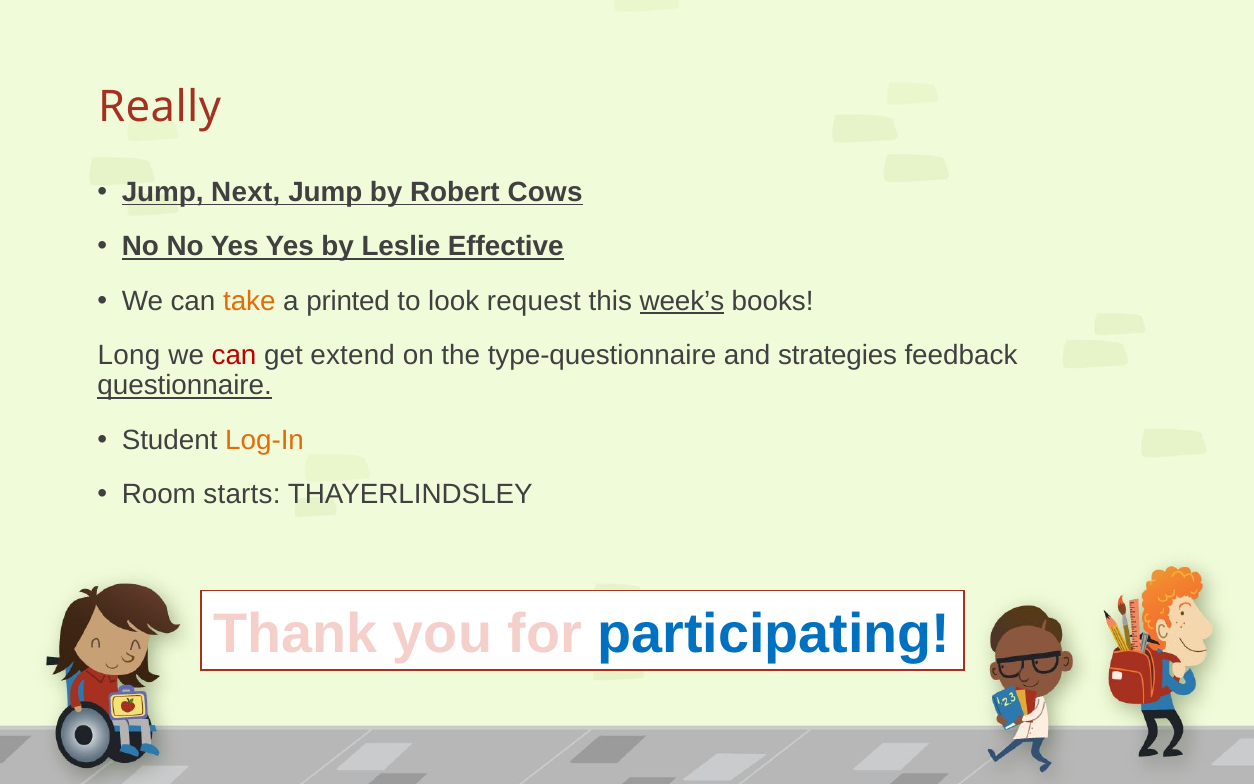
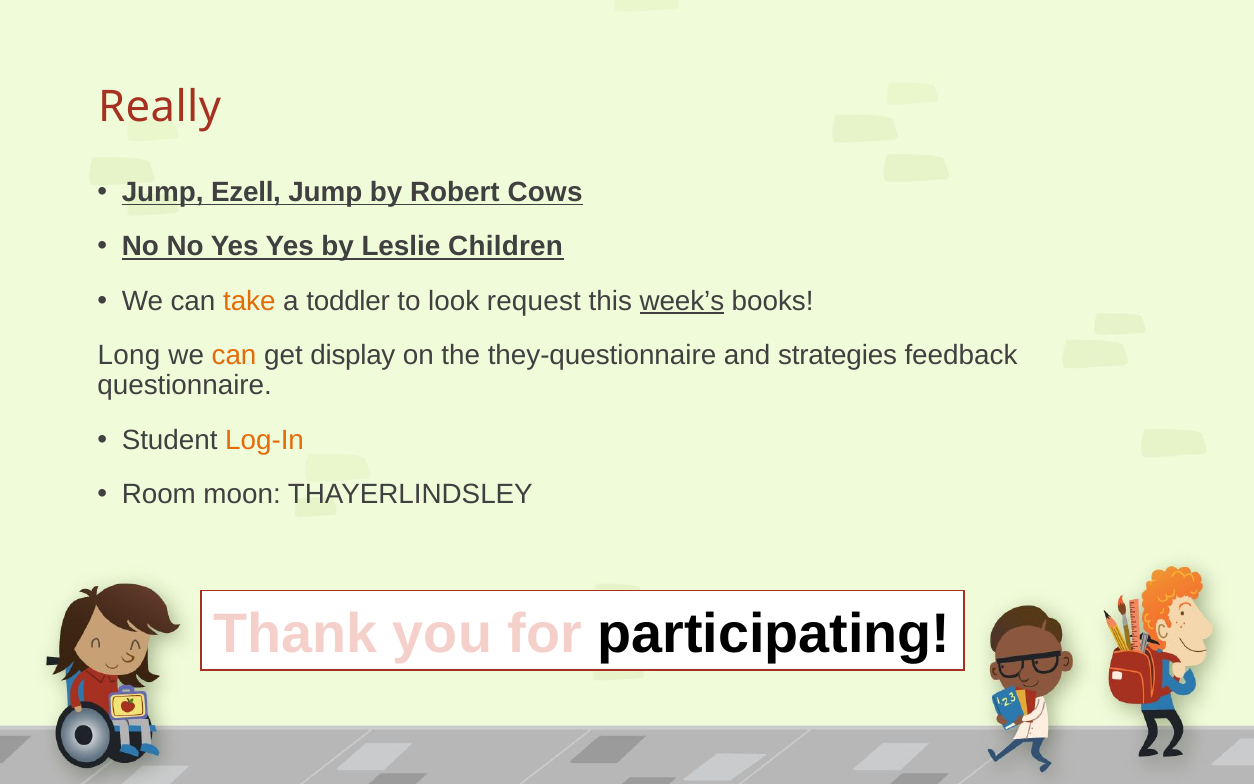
Next: Next -> Ezell
Effective: Effective -> Children
printed: printed -> toddler
can at (234, 356) colour: red -> orange
extend: extend -> display
type-questionnaire: type-questionnaire -> they-questionnaire
questionnaire underline: present -> none
starts: starts -> moon
participating colour: blue -> black
